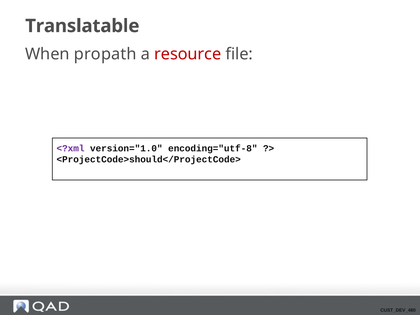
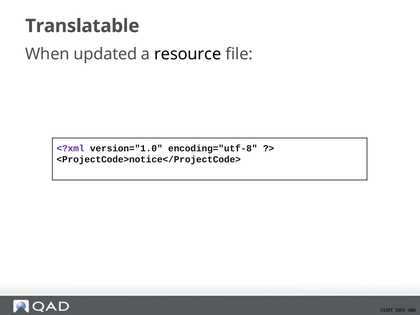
propath: propath -> updated
resource colour: red -> black
<ProjectCode>should</ProjectCode>: <ProjectCode>should</ProjectCode> -> <ProjectCode>notice</ProjectCode>
